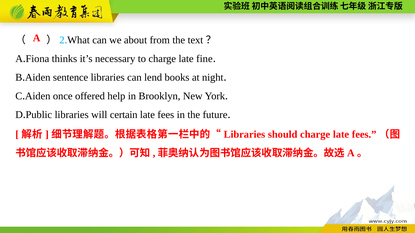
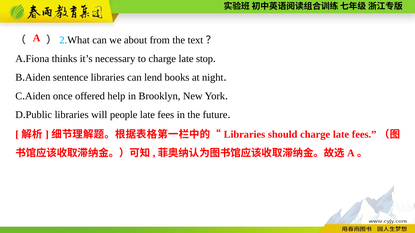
fine: fine -> stop
certain: certain -> people
